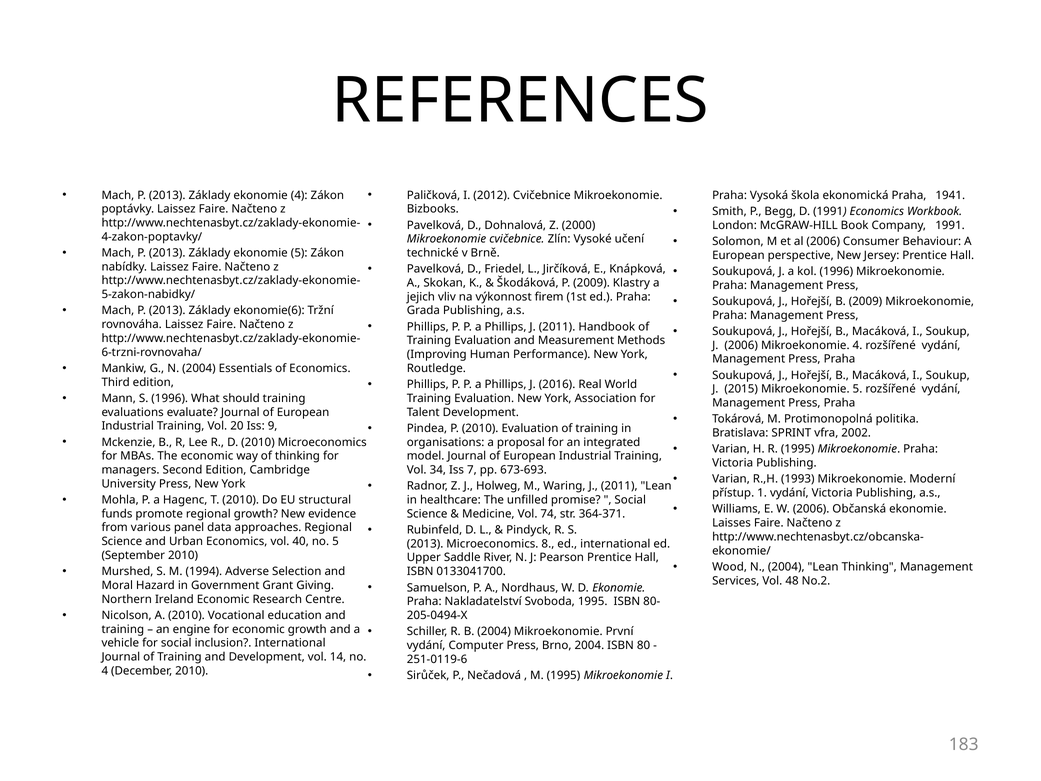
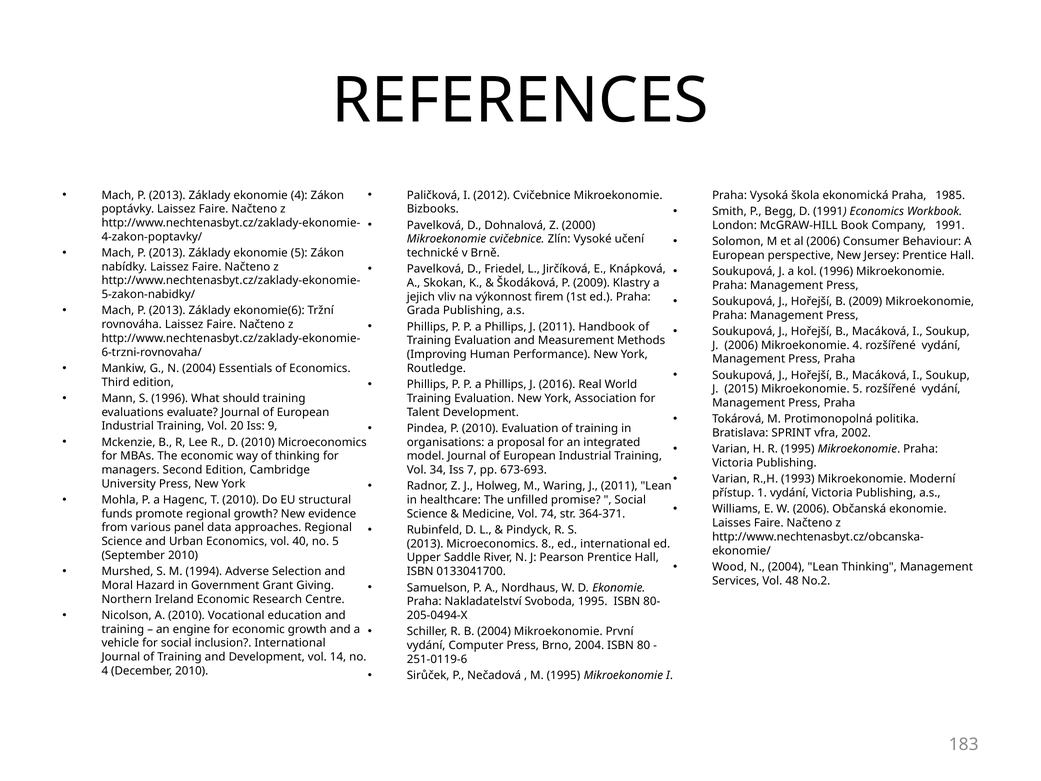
1941: 1941 -> 1985
